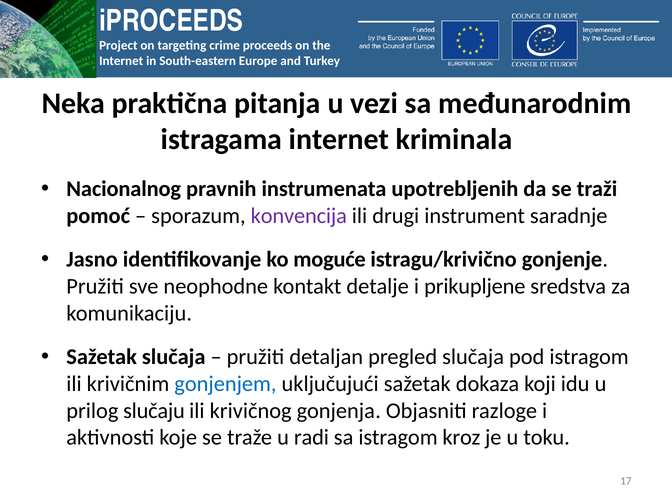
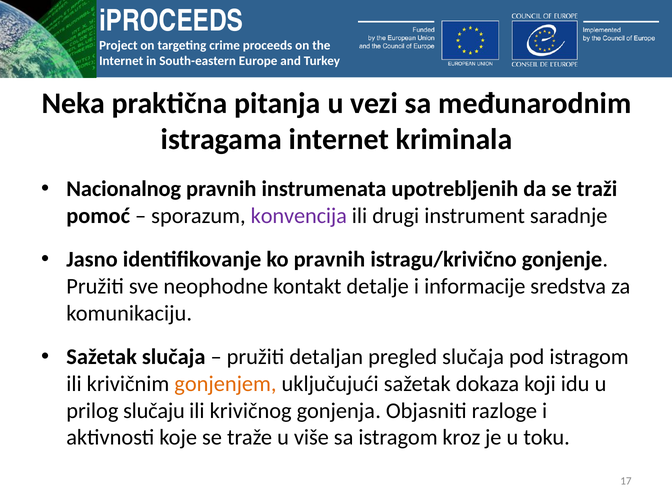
ko moguće: moguće -> pravnih
prikupljene: prikupljene -> informacije
gonjenjem colour: blue -> orange
radi: radi -> više
